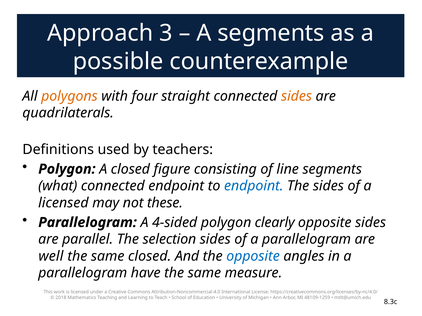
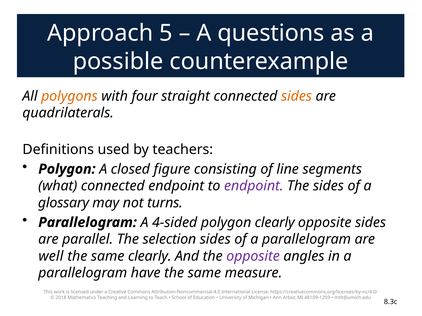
3: 3 -> 5
A segments: segments -> questions
endpoint at (254, 186) colour: blue -> purple
licensed at (63, 203): licensed -> glossary
these: these -> turns
same closed: closed -> clearly
opposite at (253, 257) colour: blue -> purple
